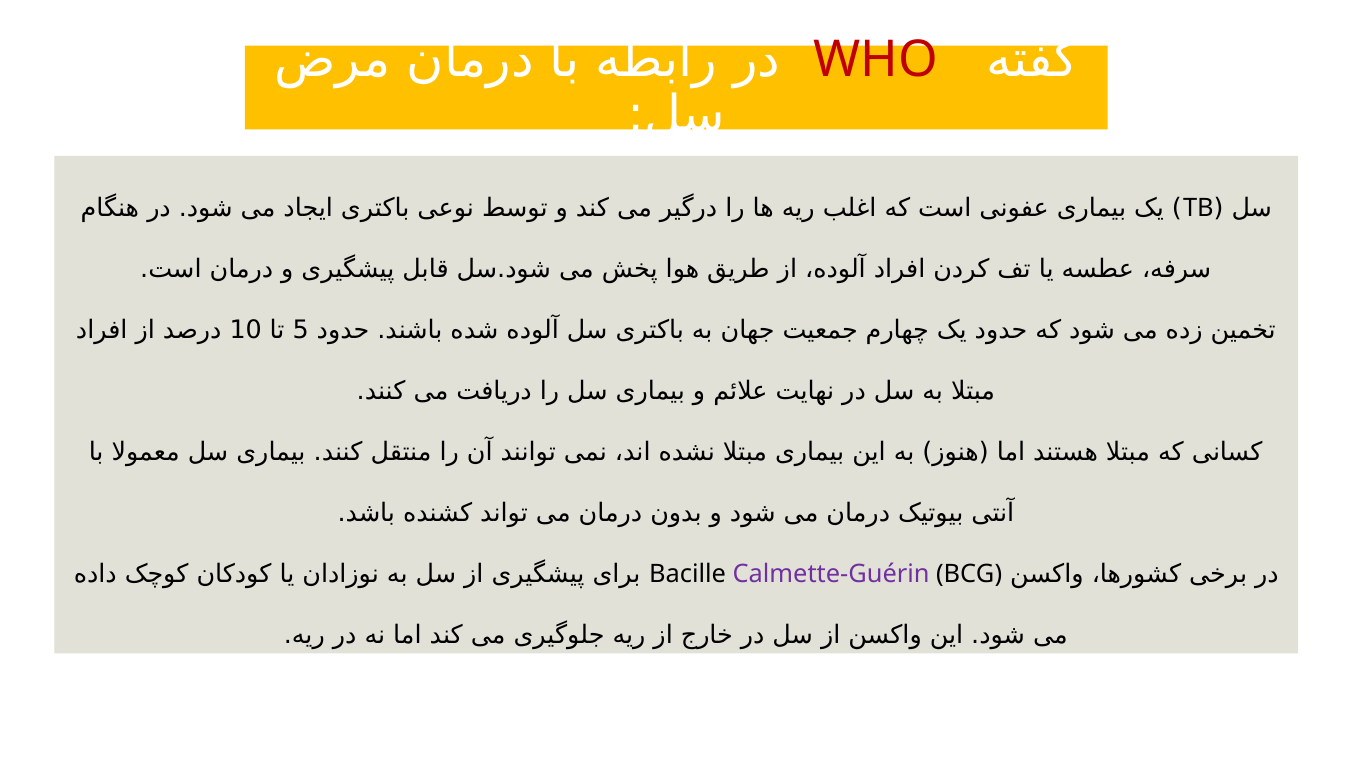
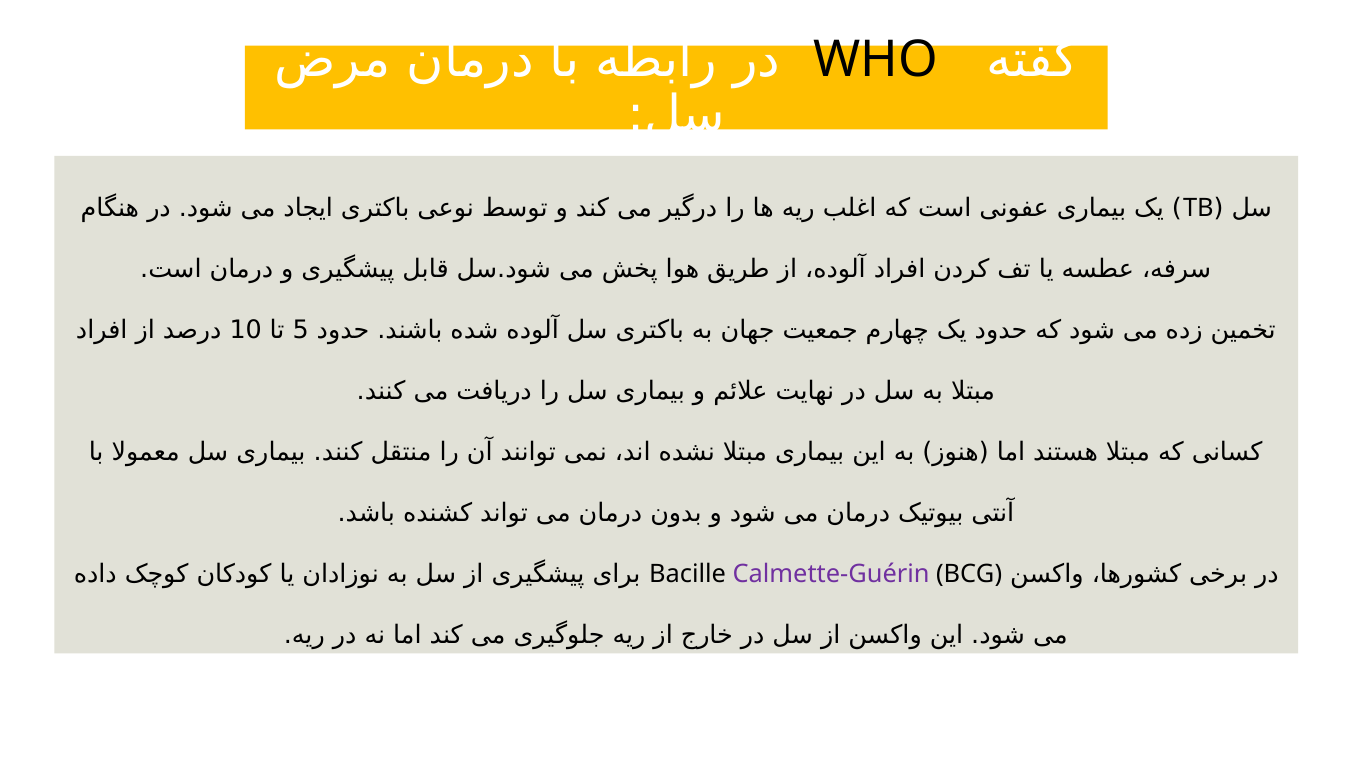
WHO colour: red -> black
